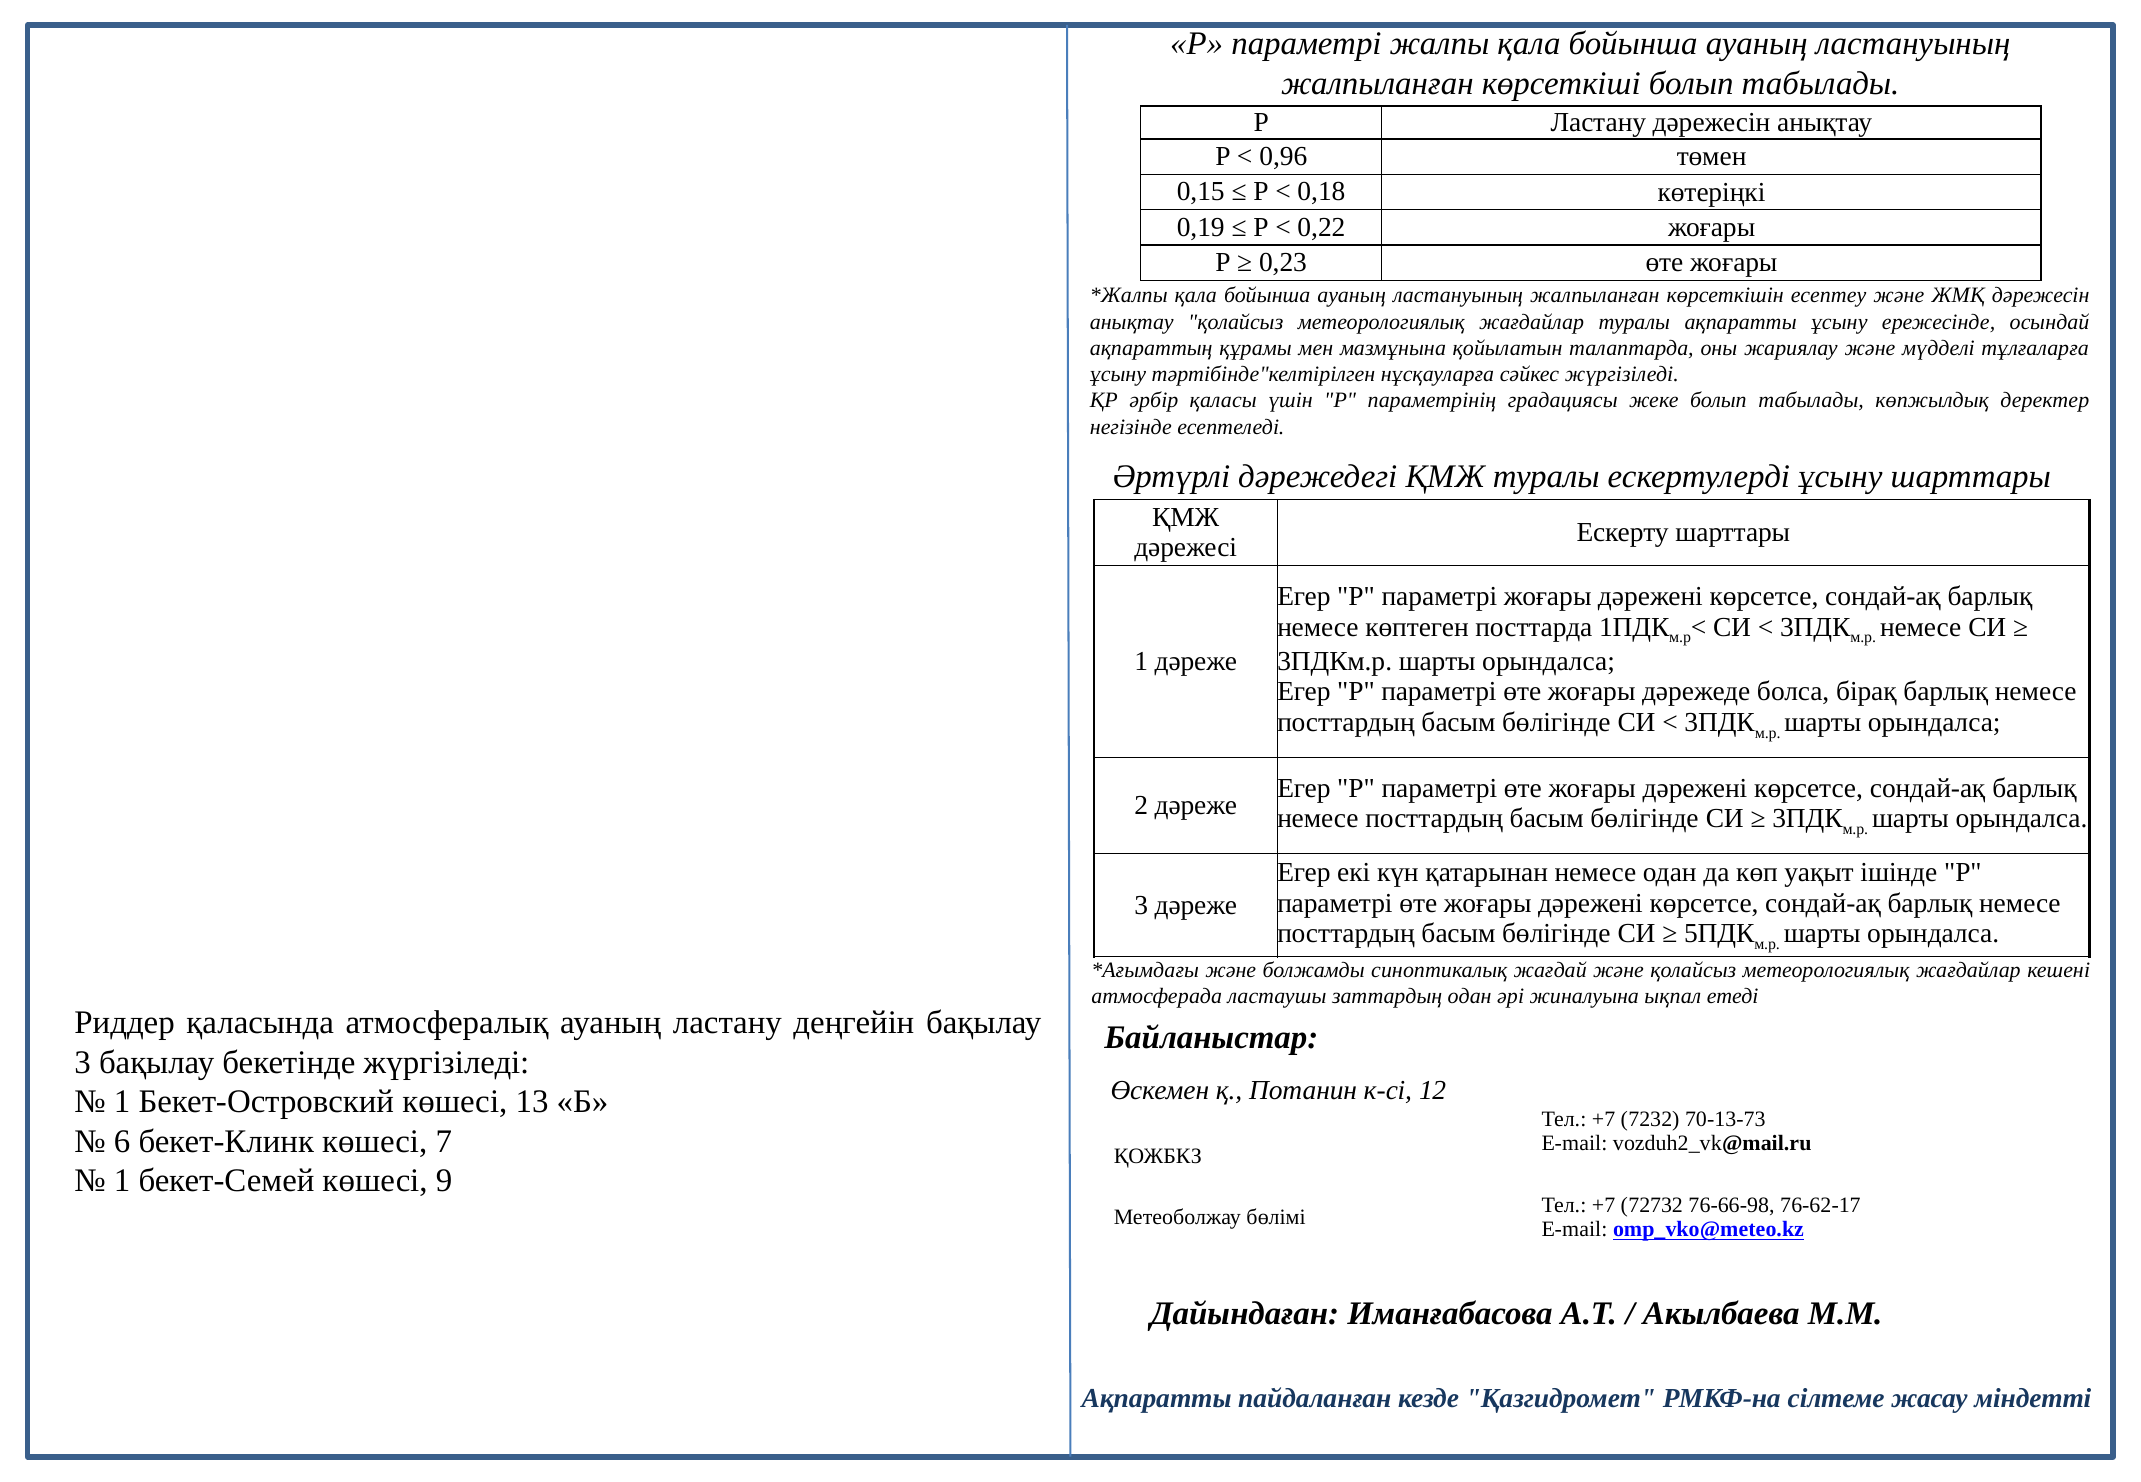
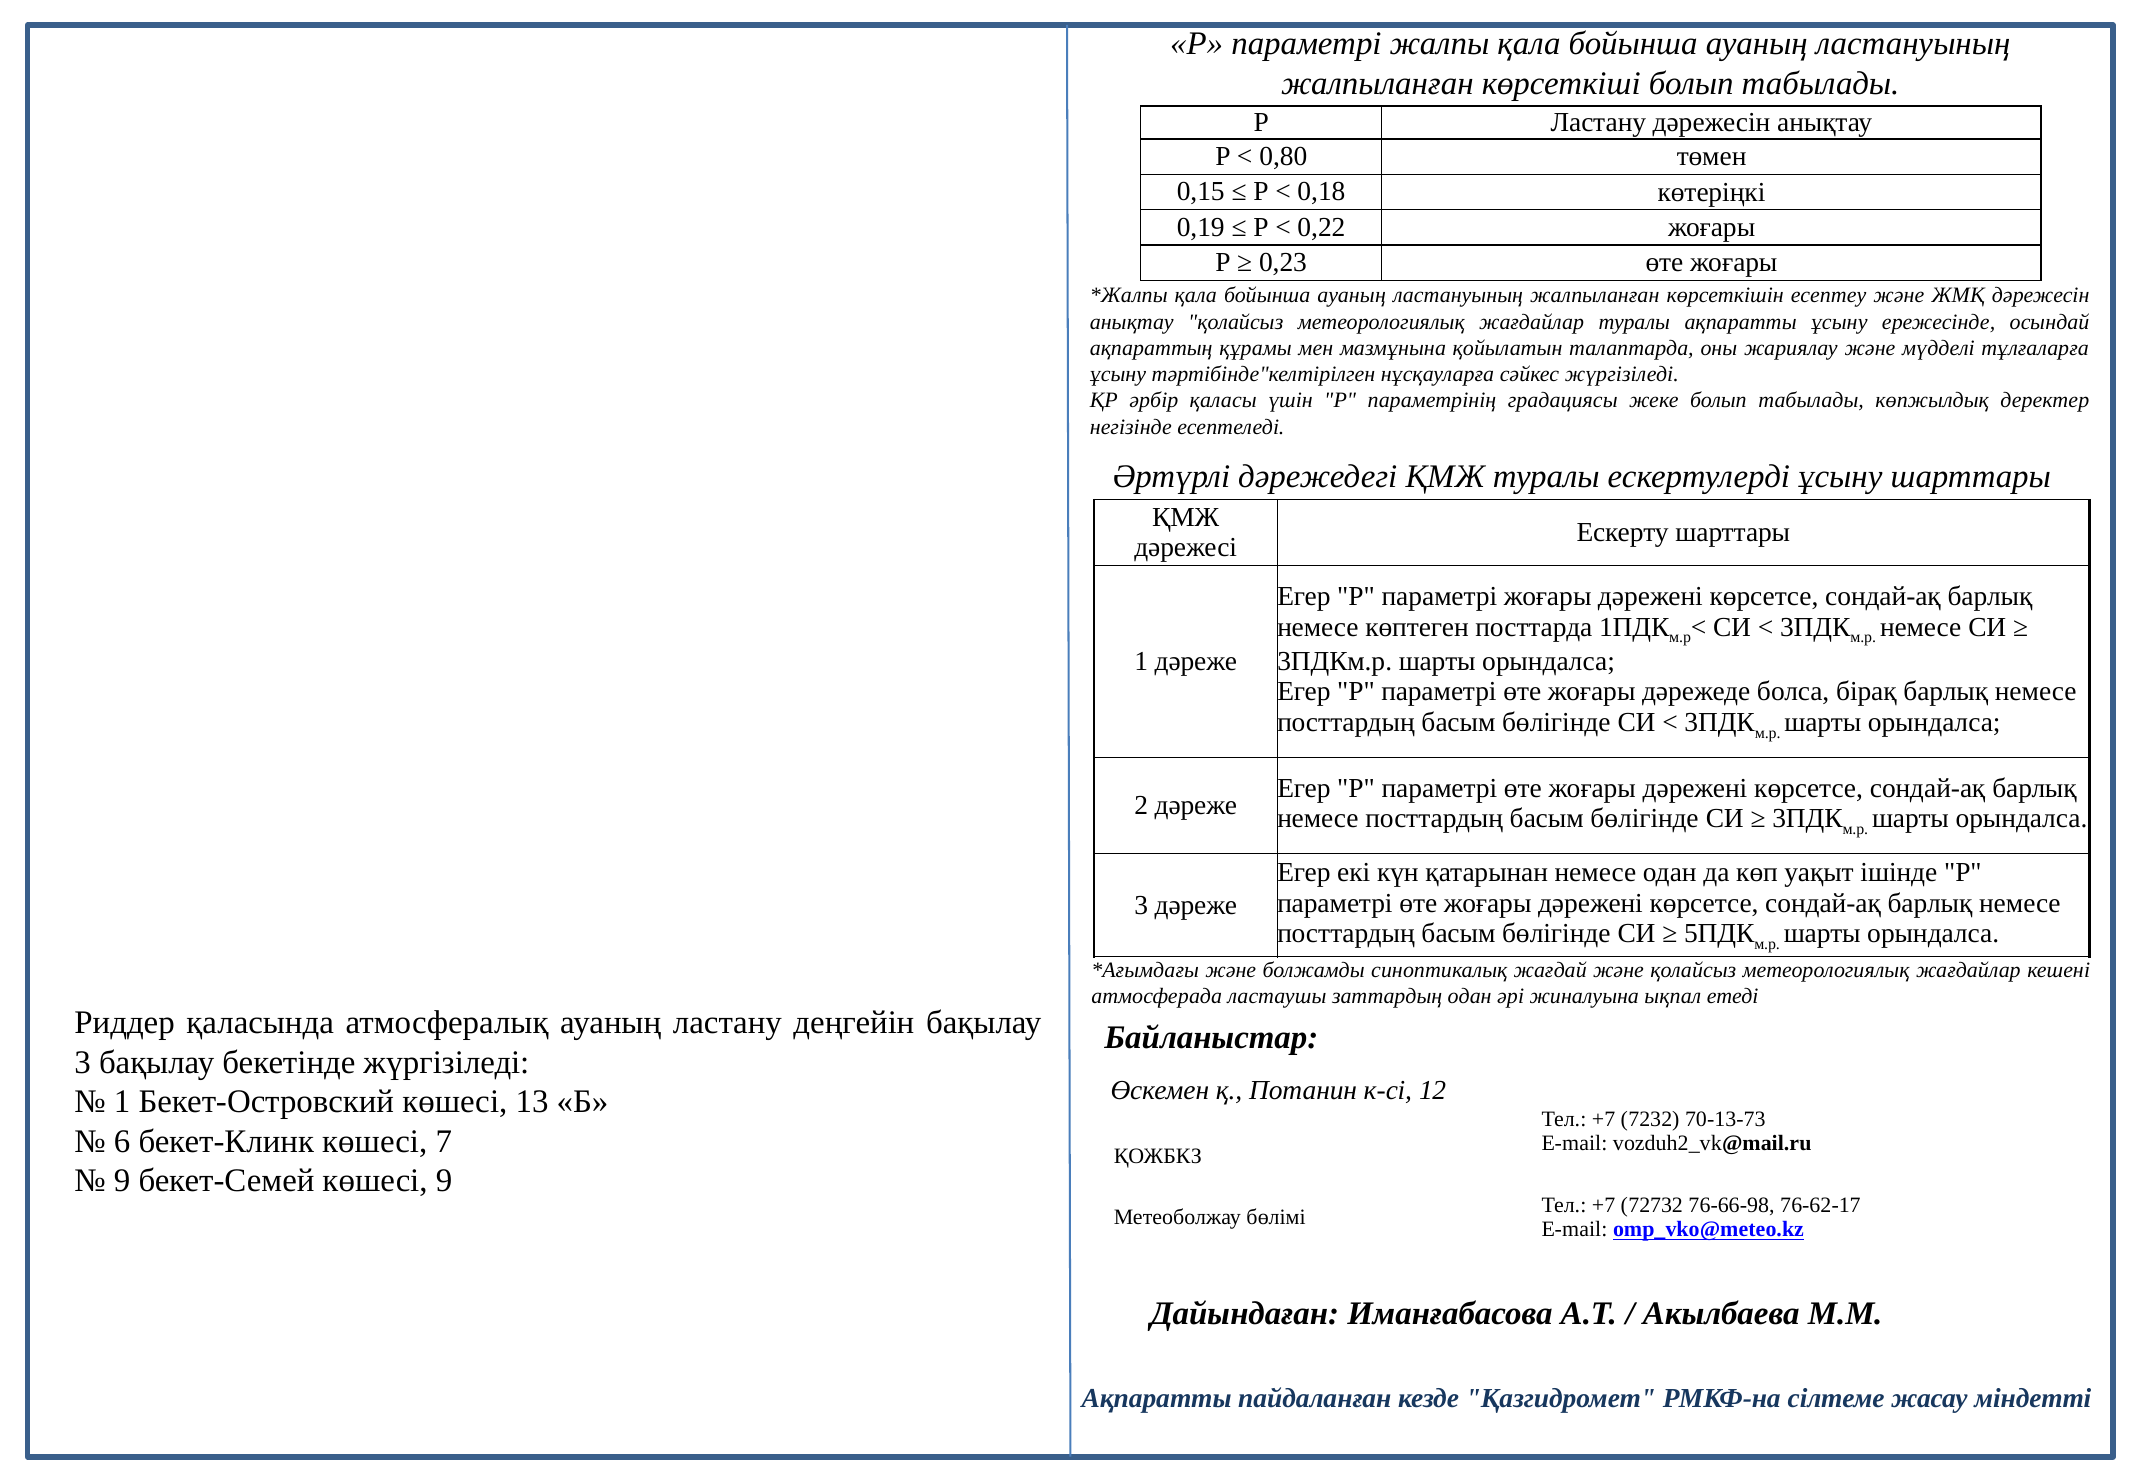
0,96: 0,96 -> 0,80
1 at (122, 1181): 1 -> 9
